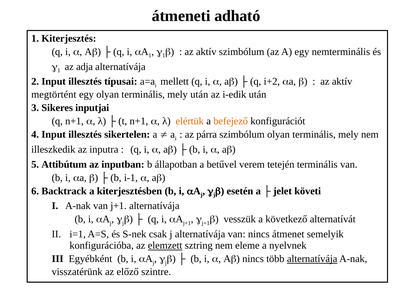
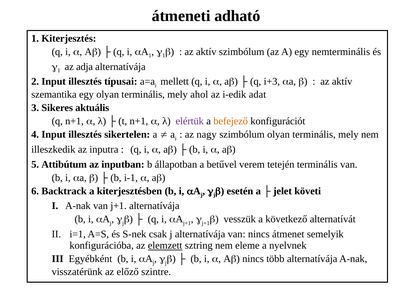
i+2: i+2 -> i+3
megtörtént: megtörtént -> szemantika
mely után: után -> ahol
i-edik után: után -> adat
inputjai: inputjai -> aktuális
elértük colour: orange -> purple
párra: párra -> nagy
alternatívája at (312, 259) underline: present -> none
